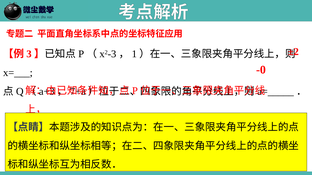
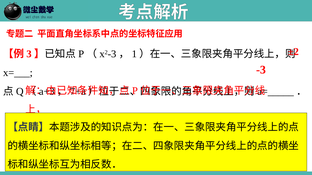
-0: -0 -> -3
